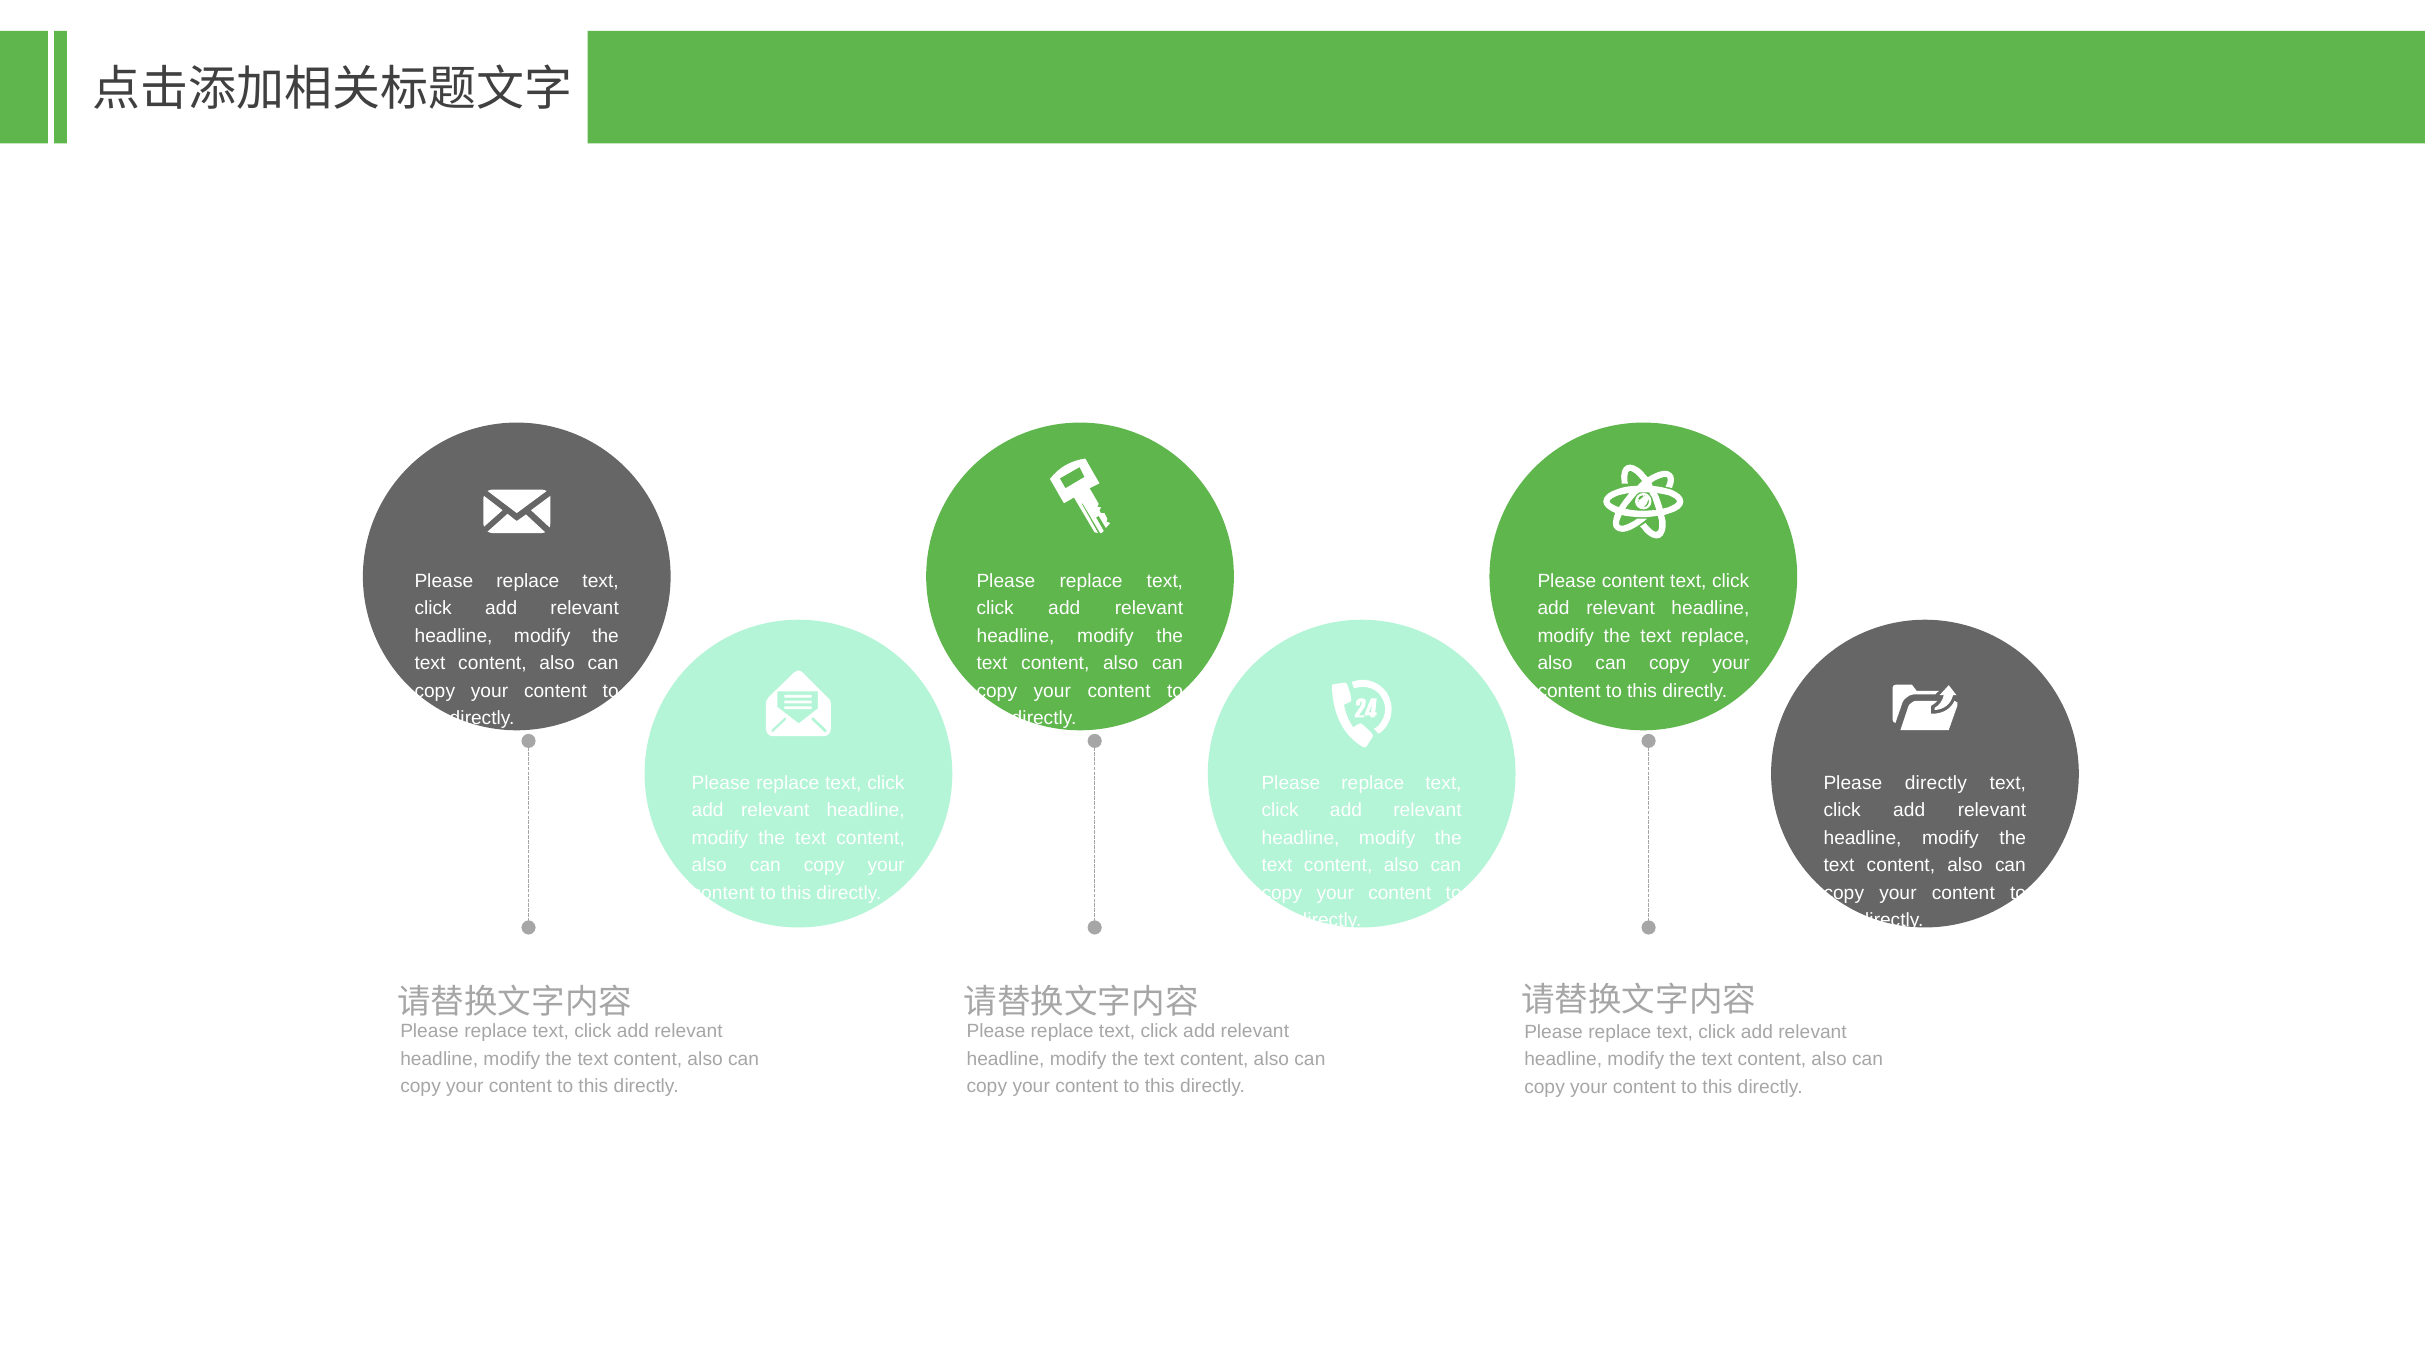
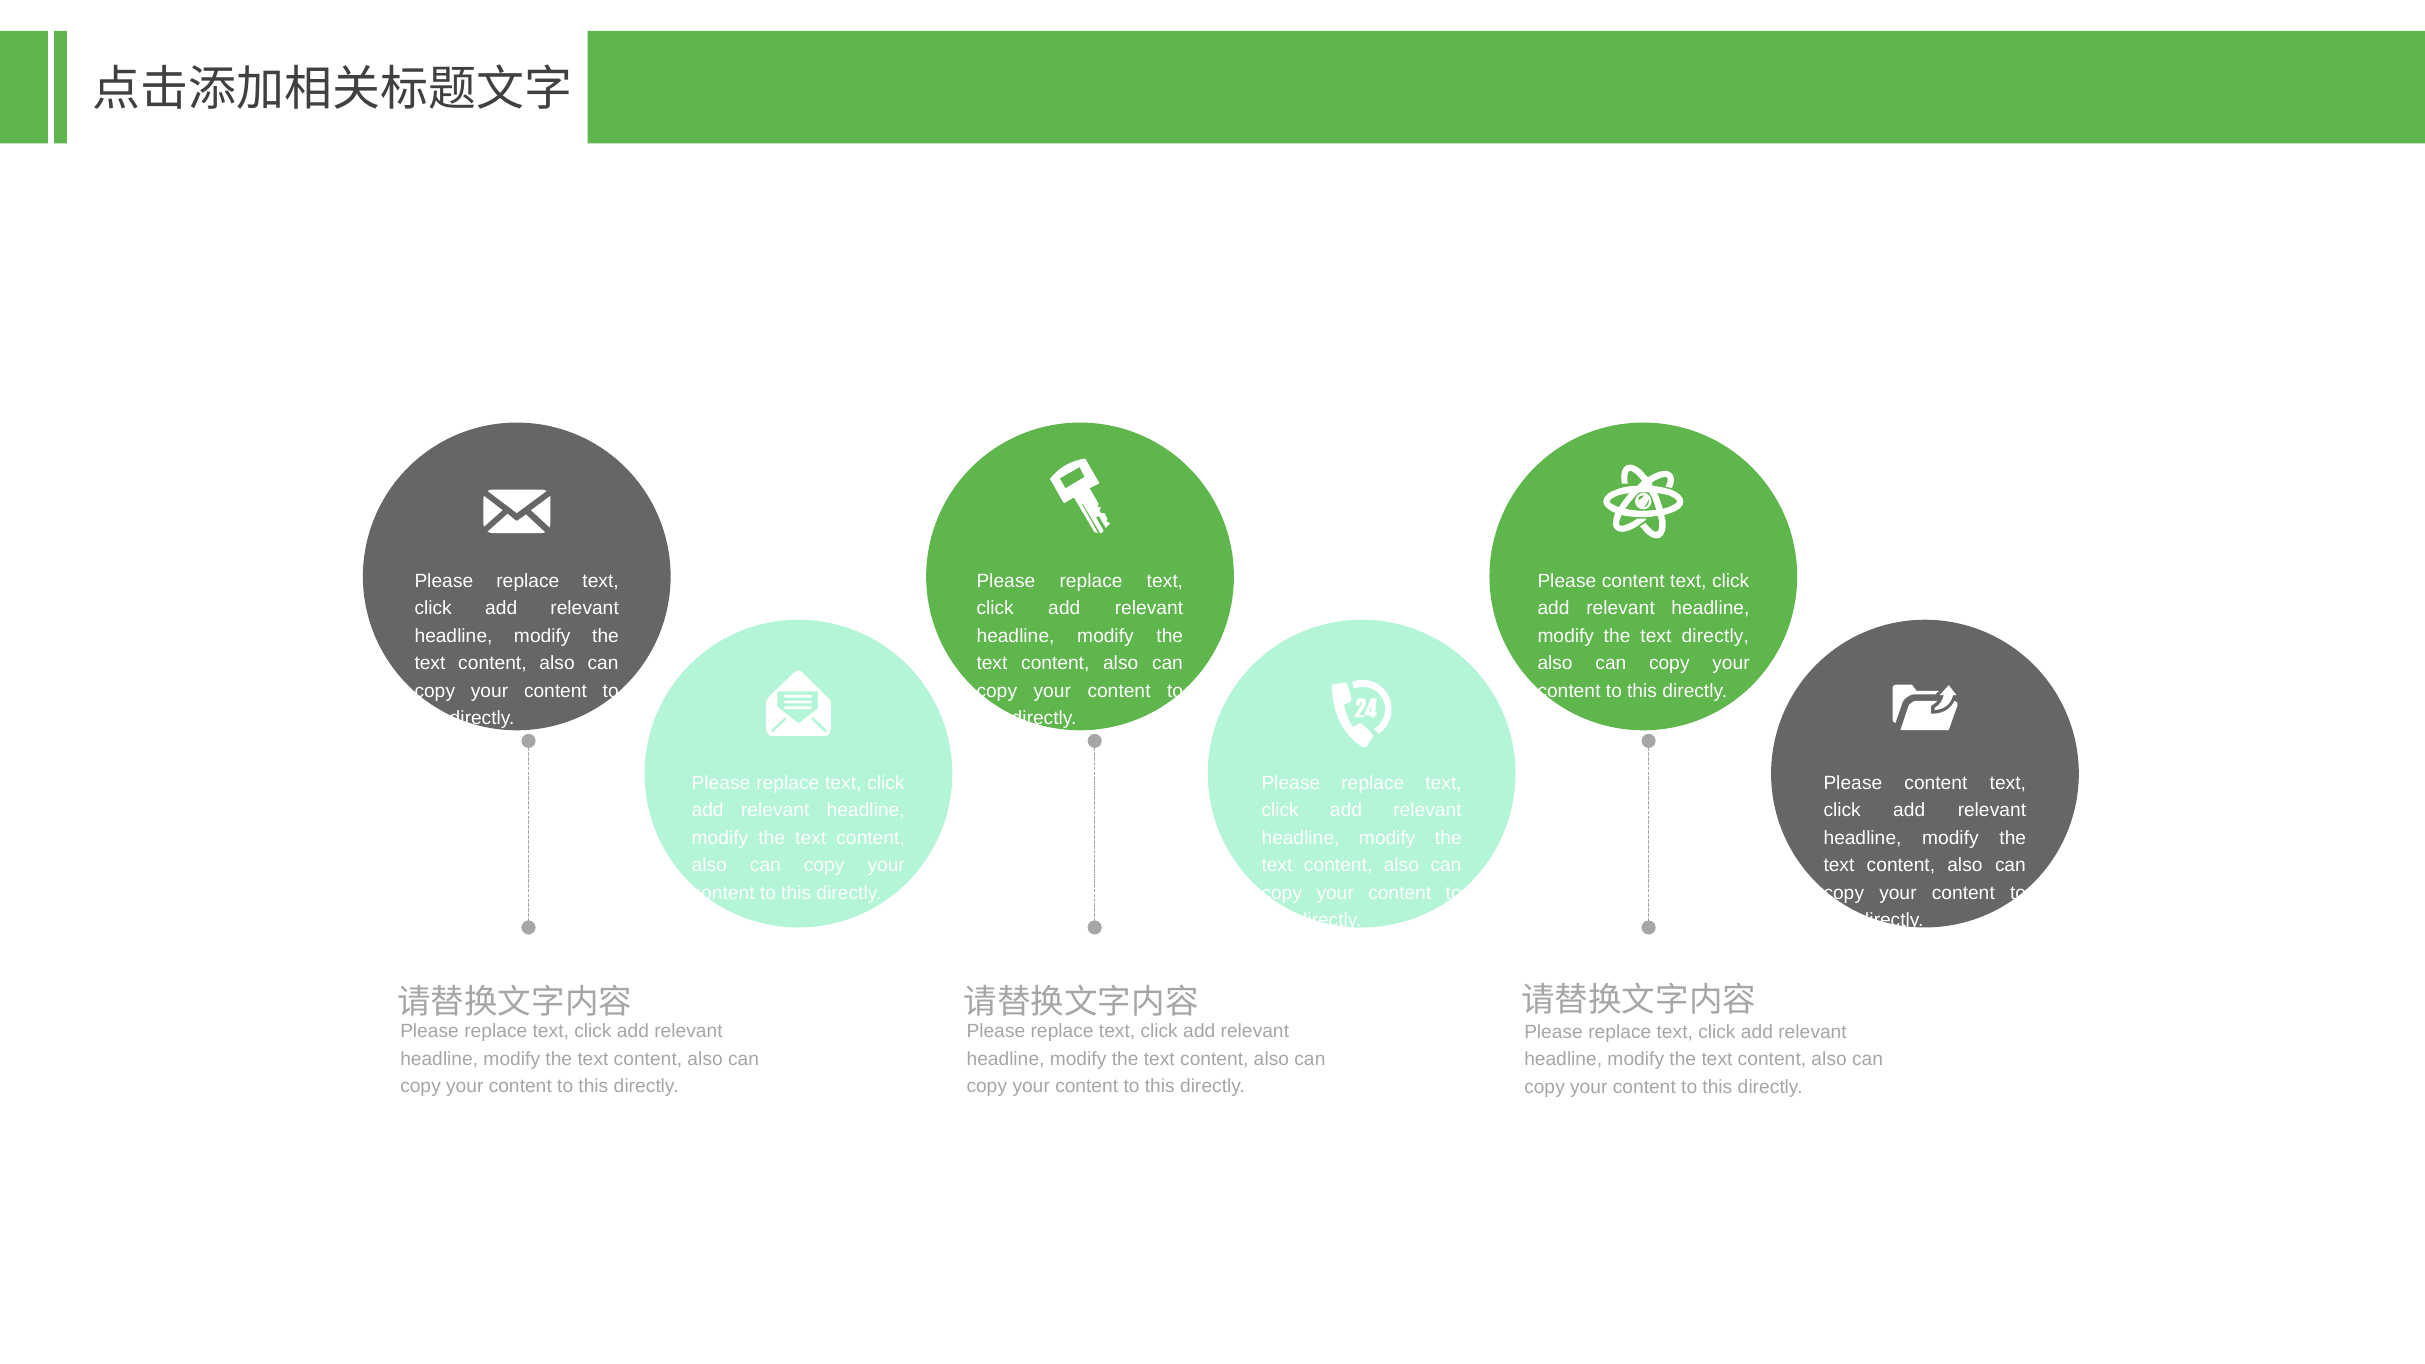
text replace: replace -> directly
directly at (1936, 783): directly -> content
